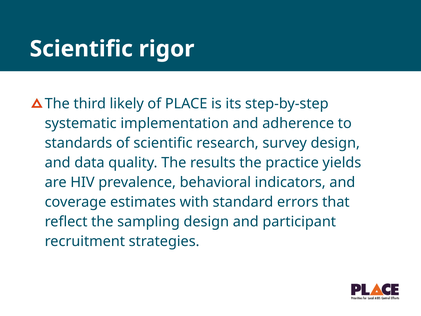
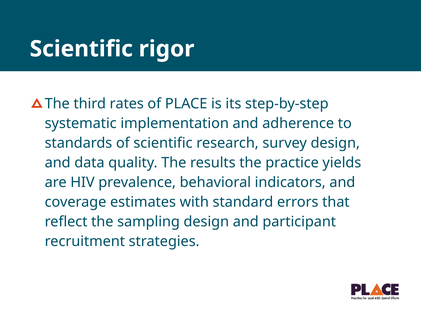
likely: likely -> rates
